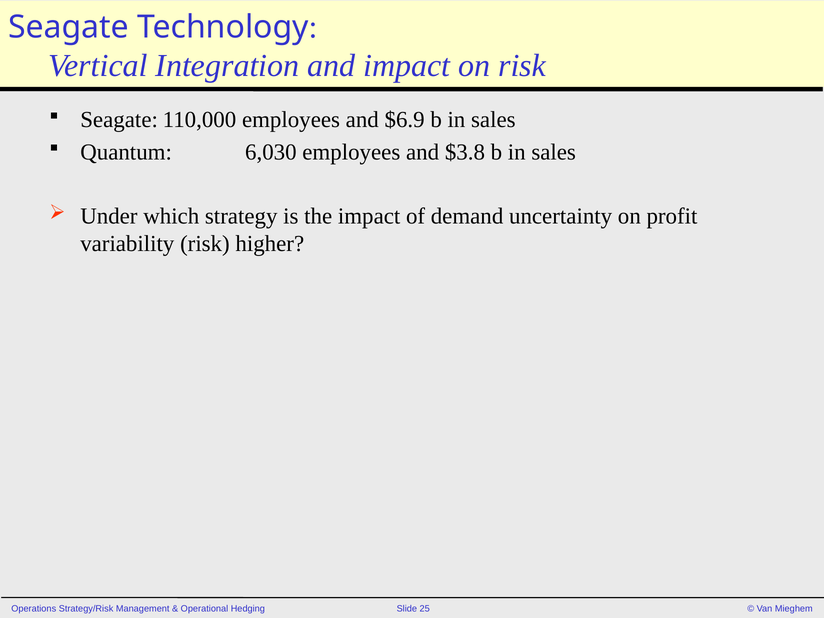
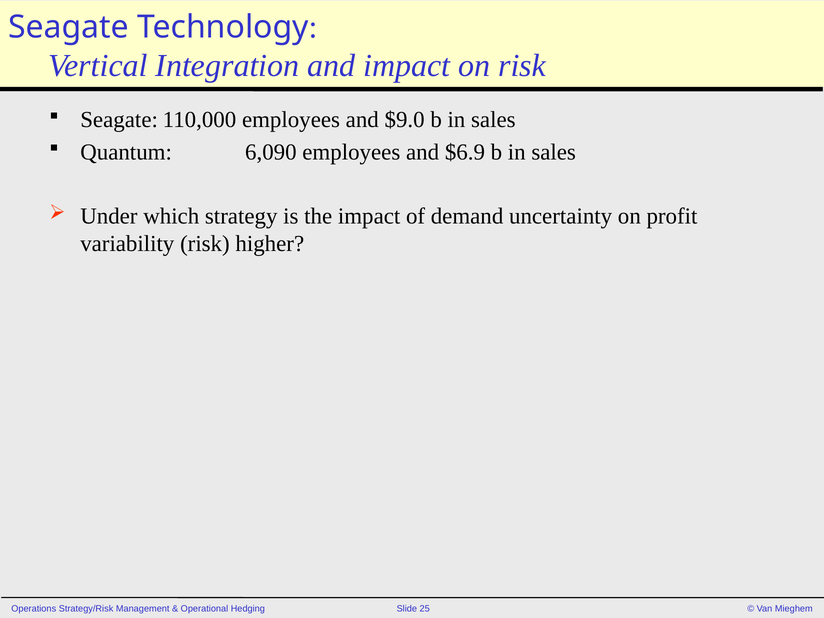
$6.9: $6.9 -> $9.0
6,030: 6,030 -> 6,090
$3.8: $3.8 -> $6.9
